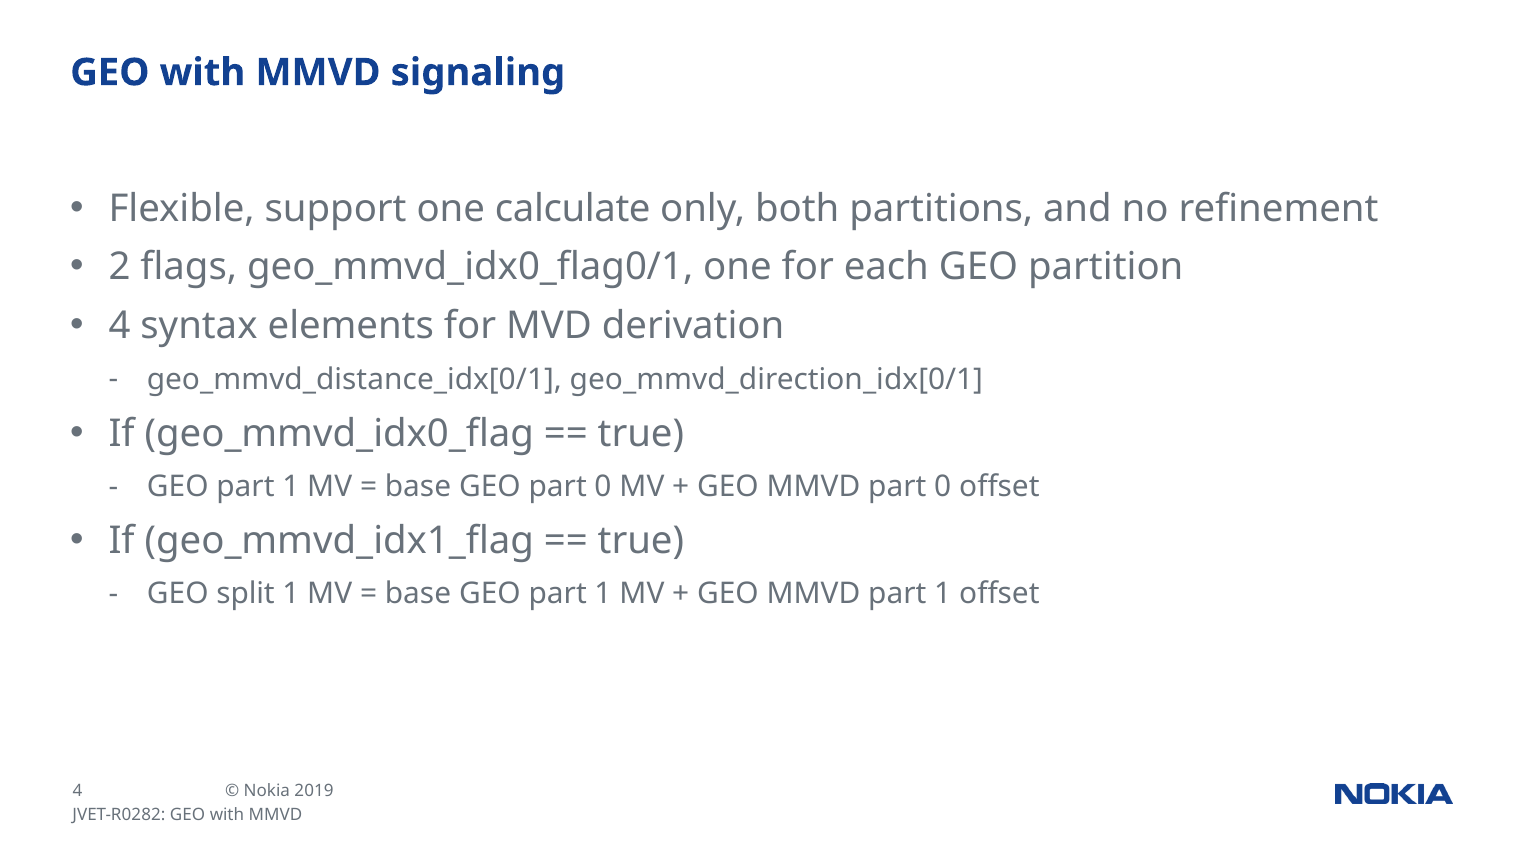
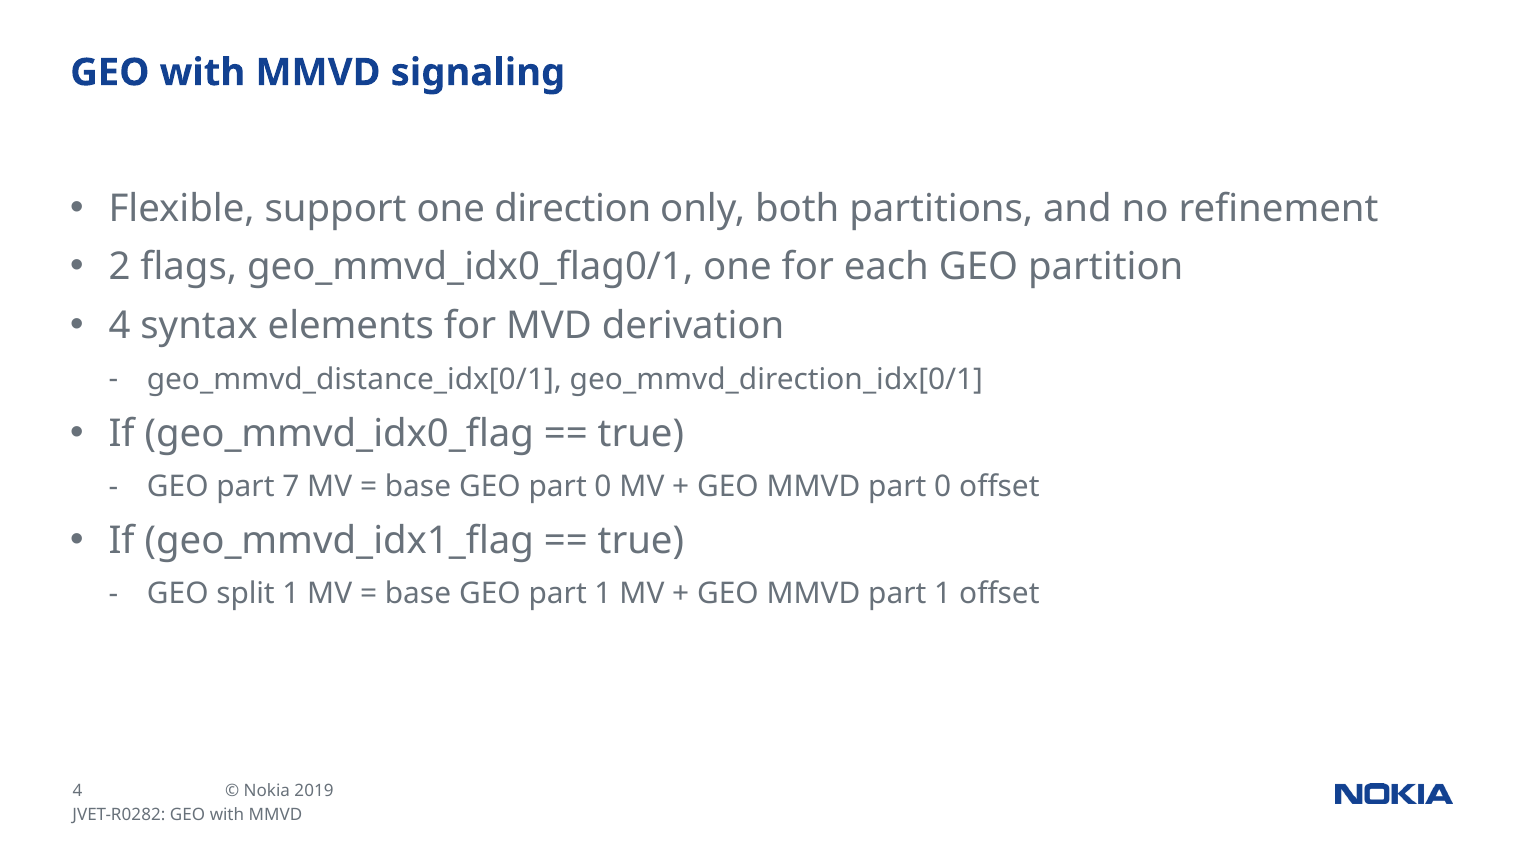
calculate: calculate -> direction
1 at (291, 487): 1 -> 7
